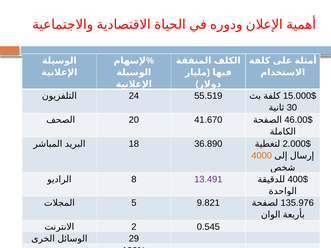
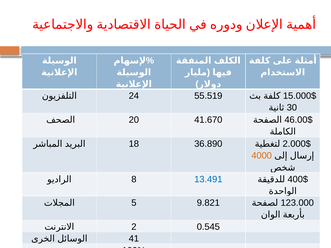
13.491 colour: purple -> blue
135.976: 135.976 -> 123.000
29: 29 -> 41
